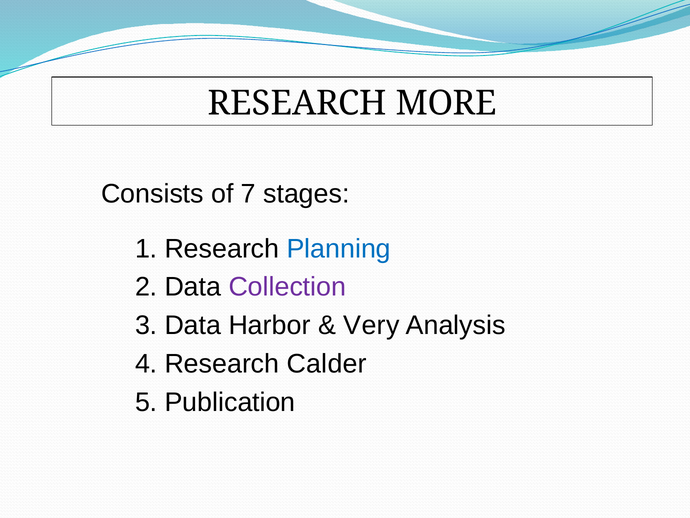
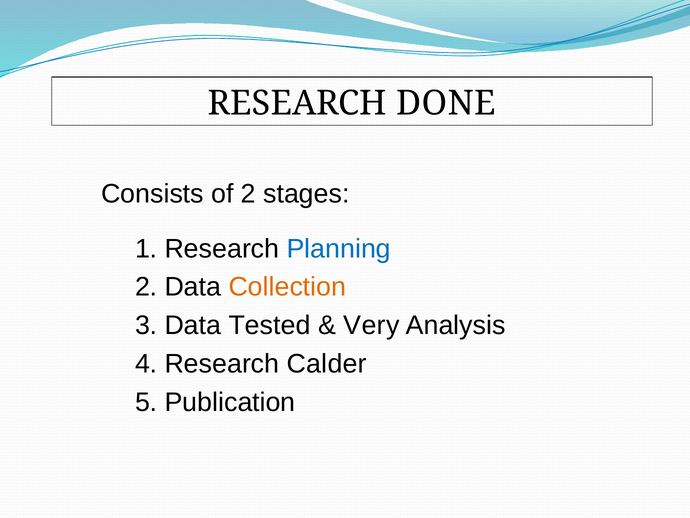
MORE: MORE -> DONE
of 7: 7 -> 2
Collection colour: purple -> orange
Harbor: Harbor -> Tested
